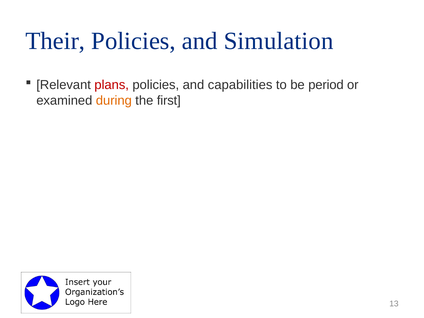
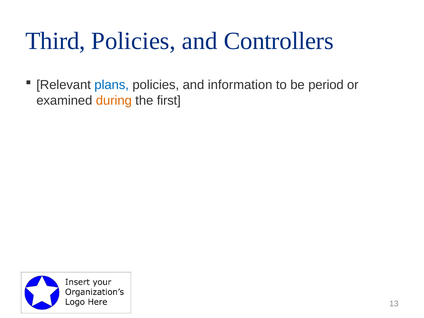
Their: Their -> Third
Simulation: Simulation -> Controllers
plans colour: red -> blue
capabilities: capabilities -> information
